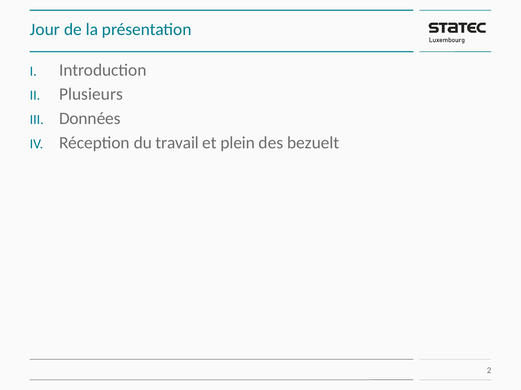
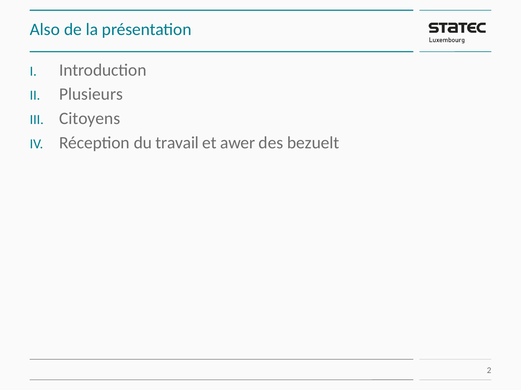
Jour: Jour -> Also
Données: Données -> Citoyens
plein: plein -> awer
